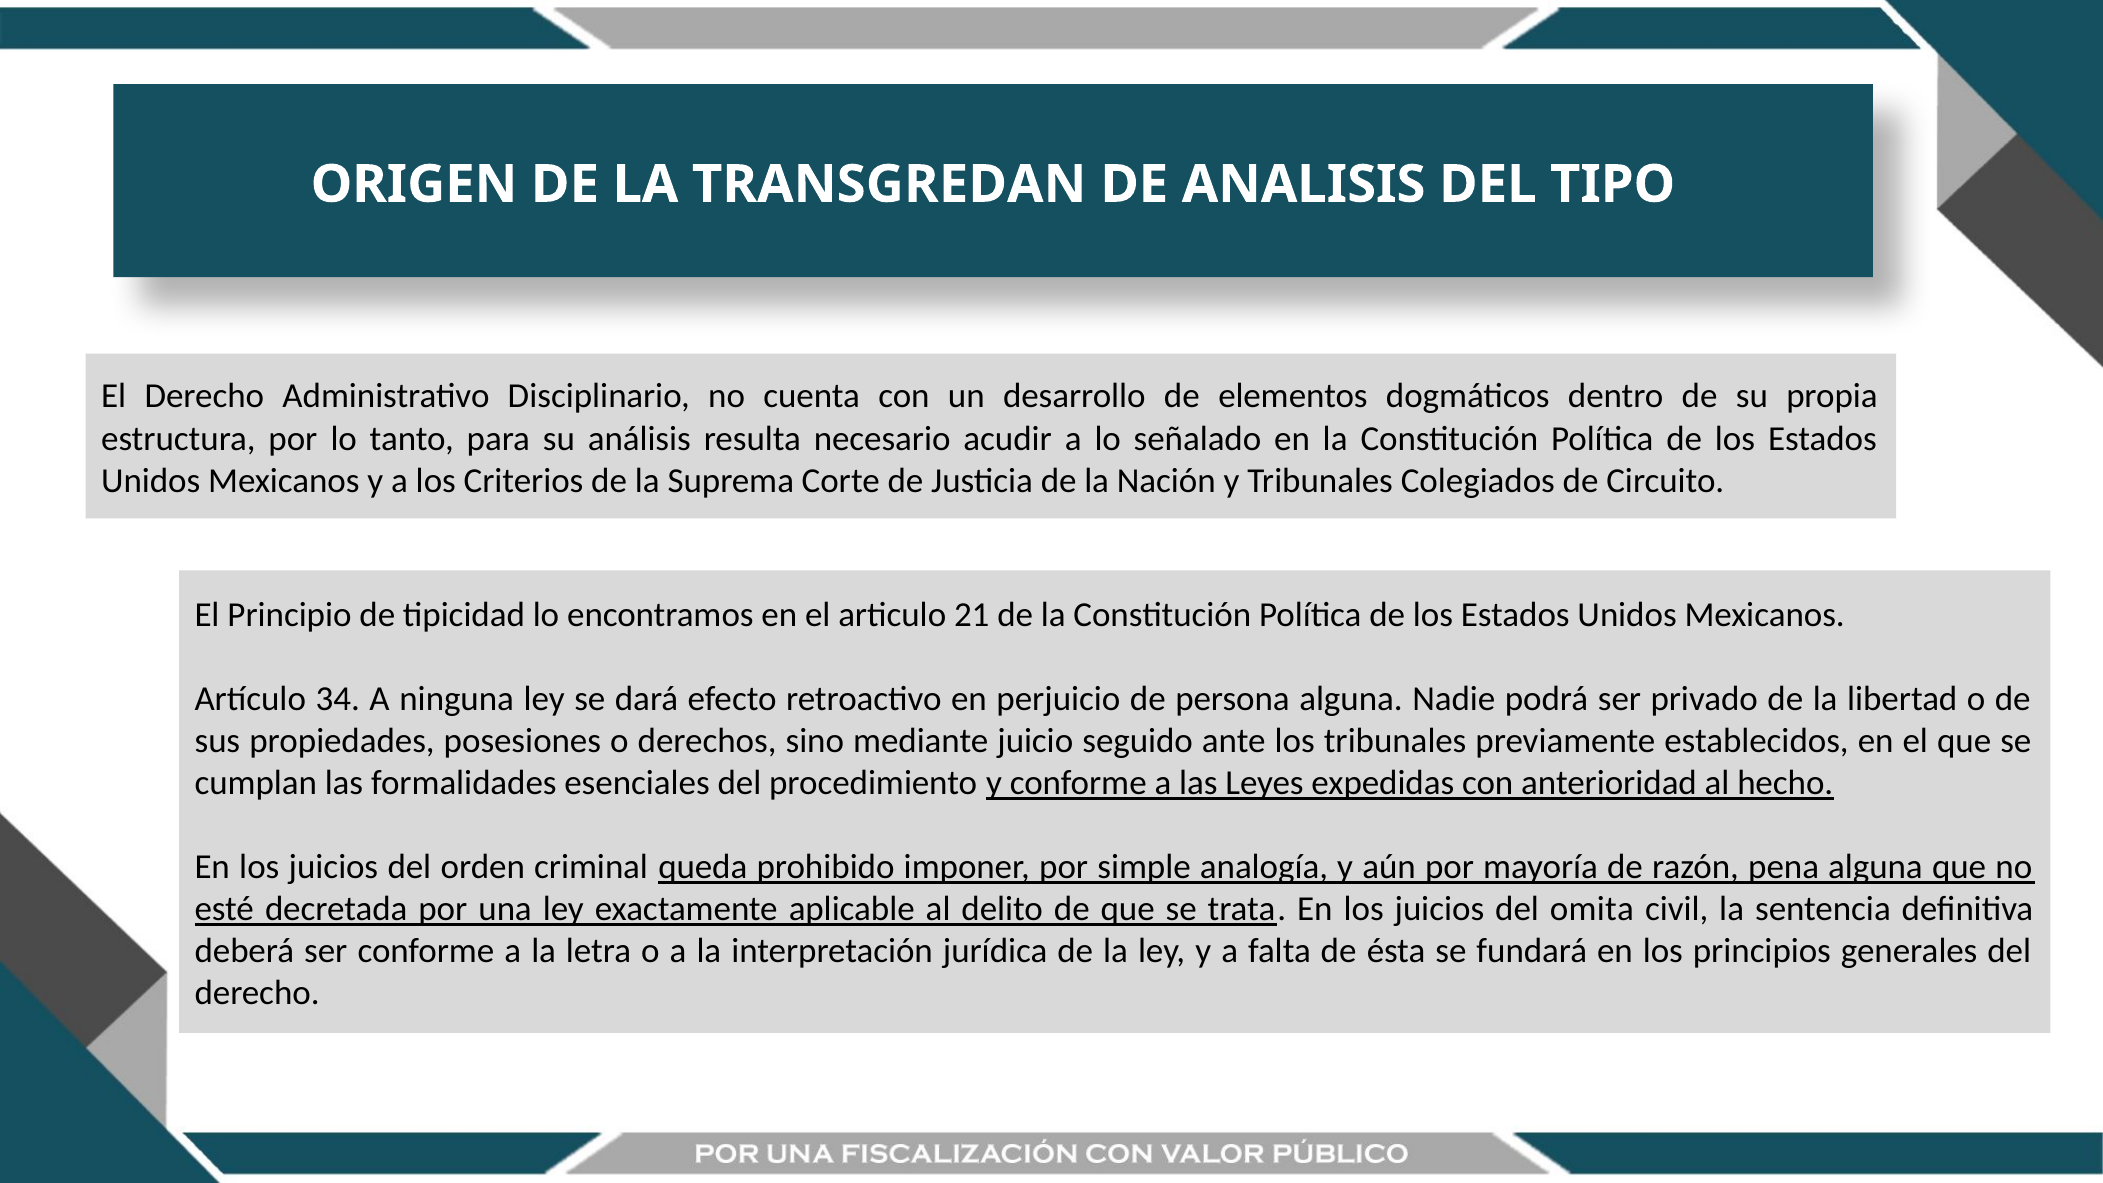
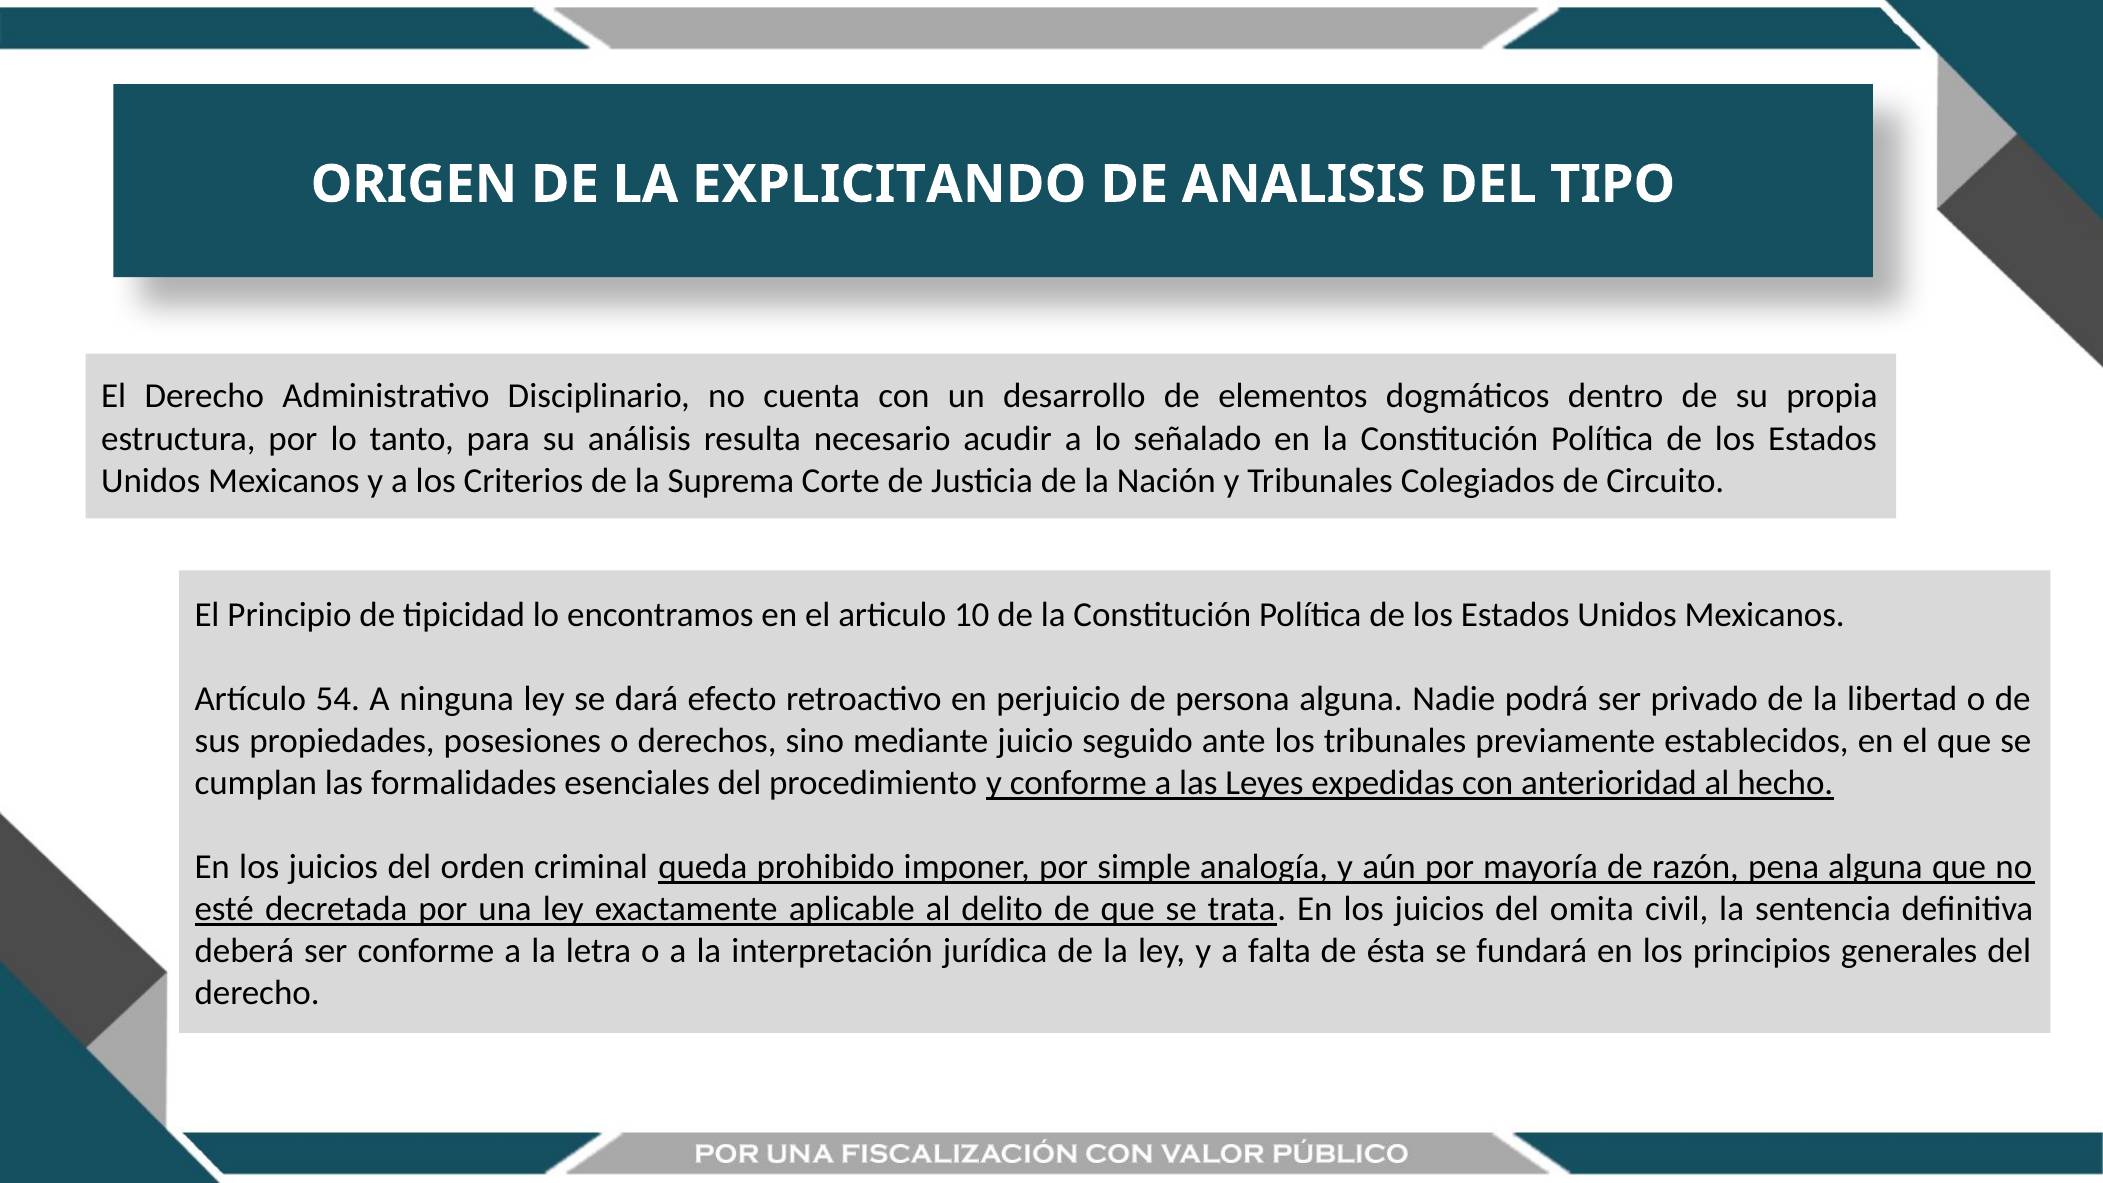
TRANSGREDAN: TRANSGREDAN -> EXPLICITANDO
21: 21 -> 10
34: 34 -> 54
